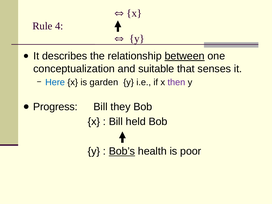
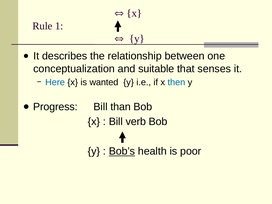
4: 4 -> 1
between underline: present -> none
garden: garden -> wanted
then colour: purple -> blue
they: they -> than
held: held -> verb
